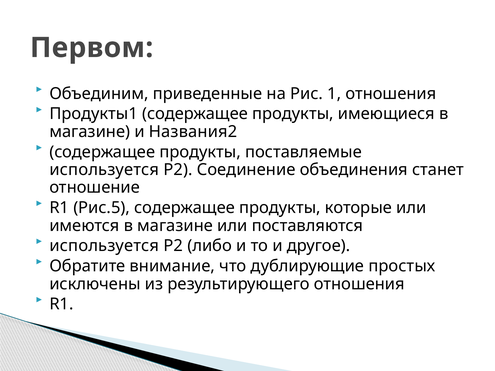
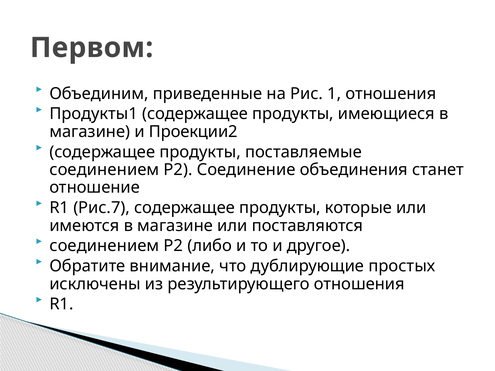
Названия2: Названия2 -> Проекции2
используется at (104, 170): используется -> соединением
Рис.5: Рис.5 -> Рис.7
используется at (104, 246): используется -> соединением
